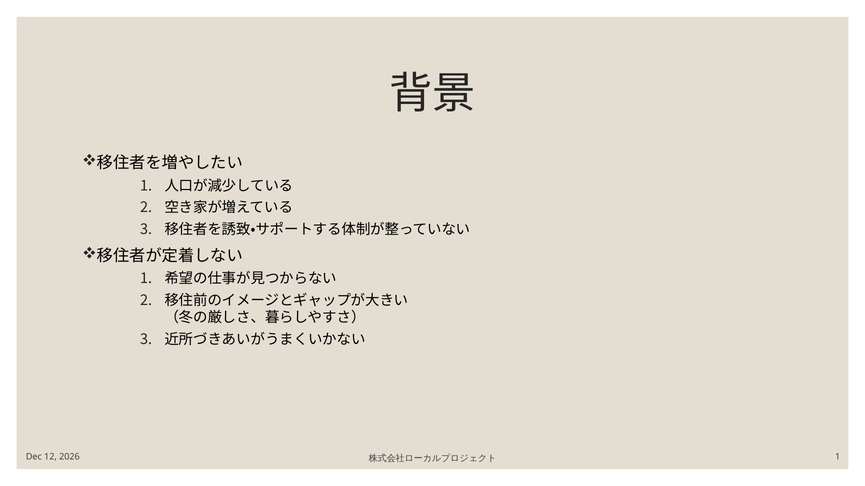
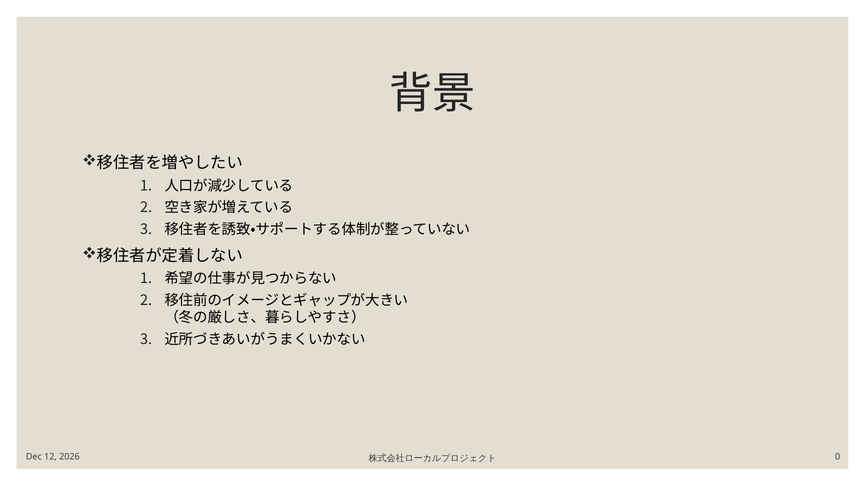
1 at (838, 458): 1 -> 0
